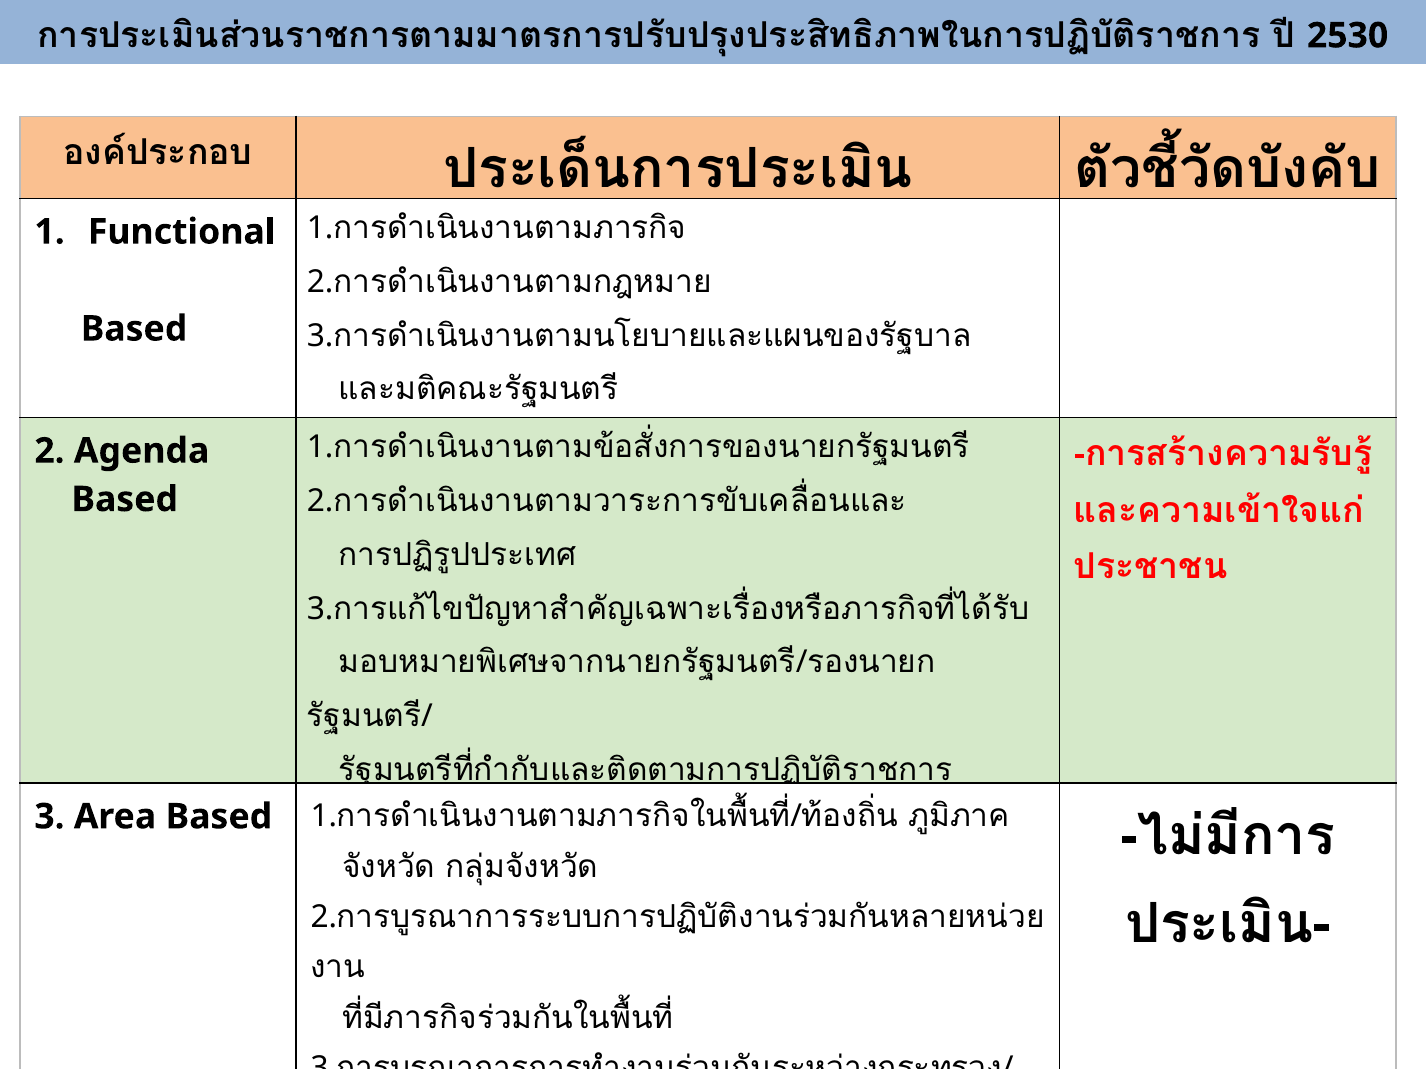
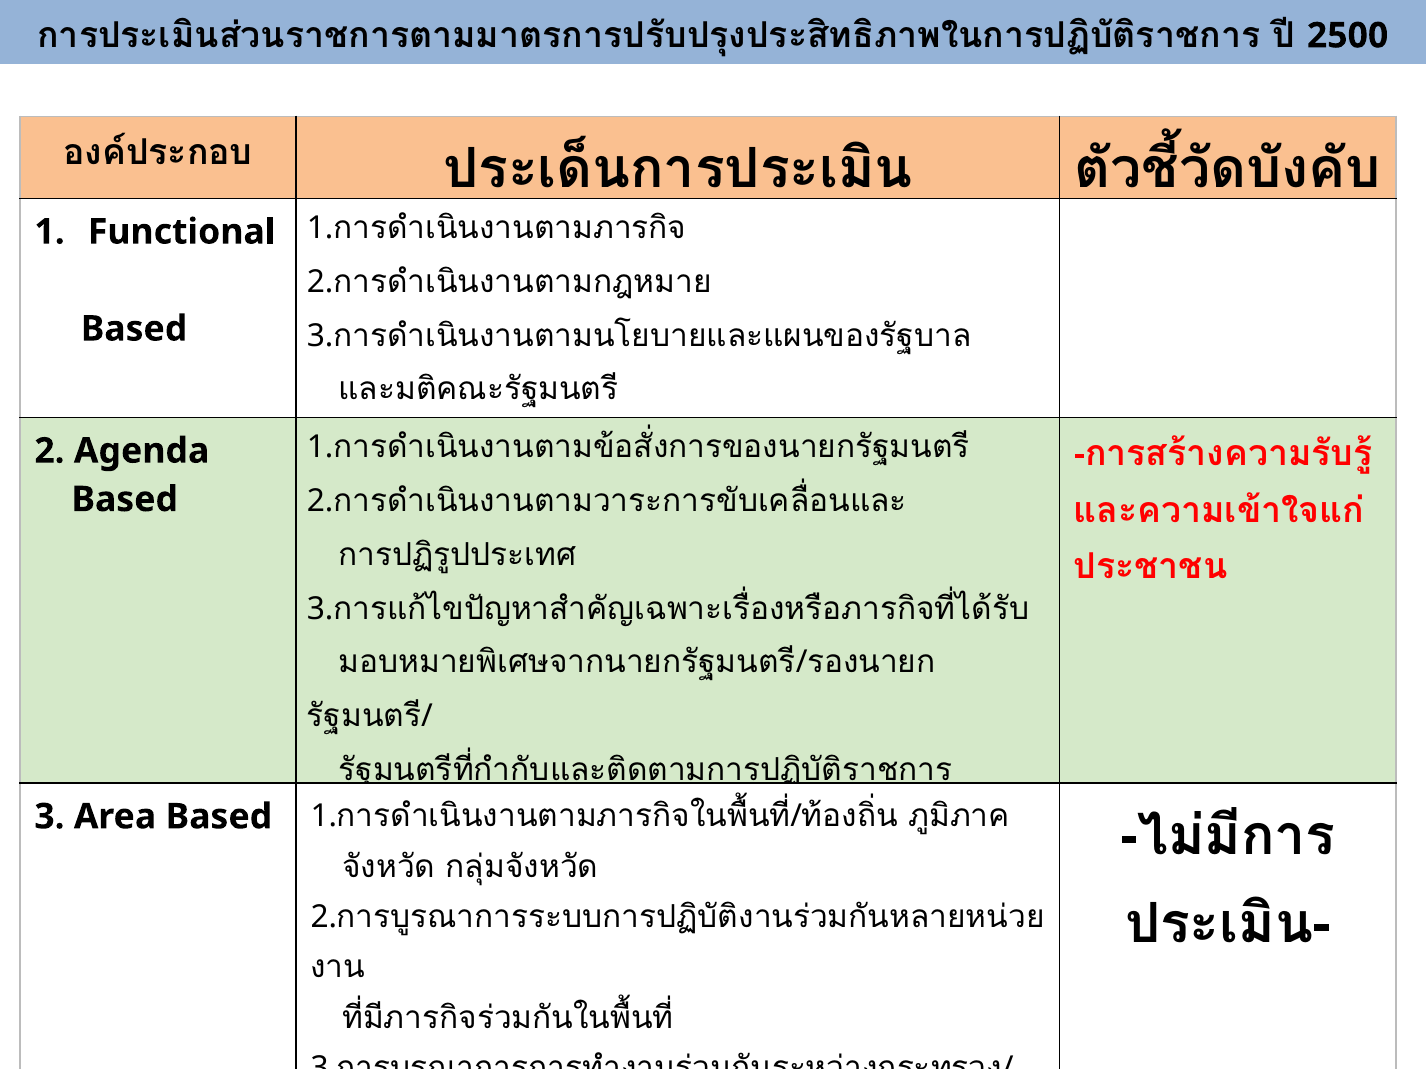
2530: 2530 -> 2500
